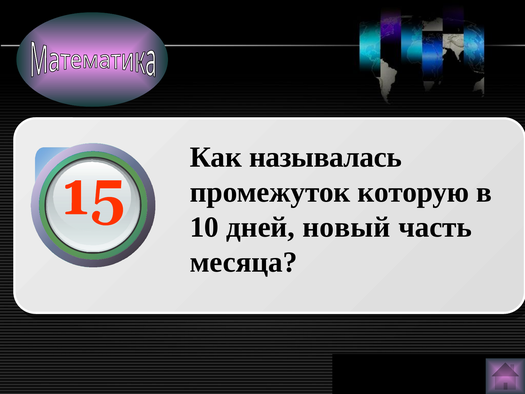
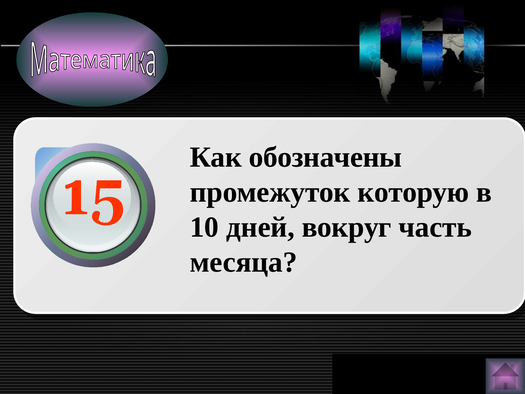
называлась: называлась -> обозначены
новый: новый -> вокруг
